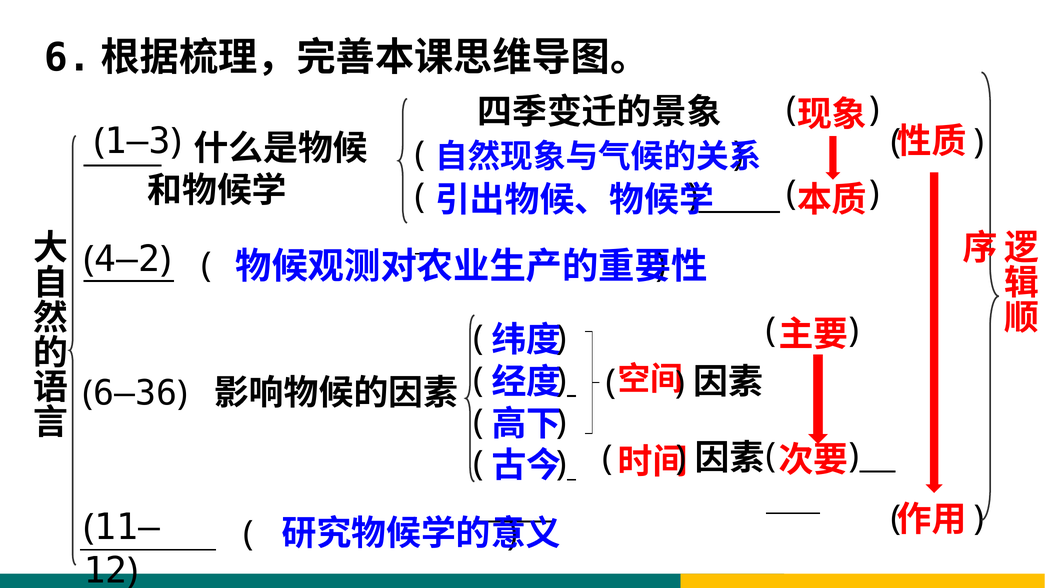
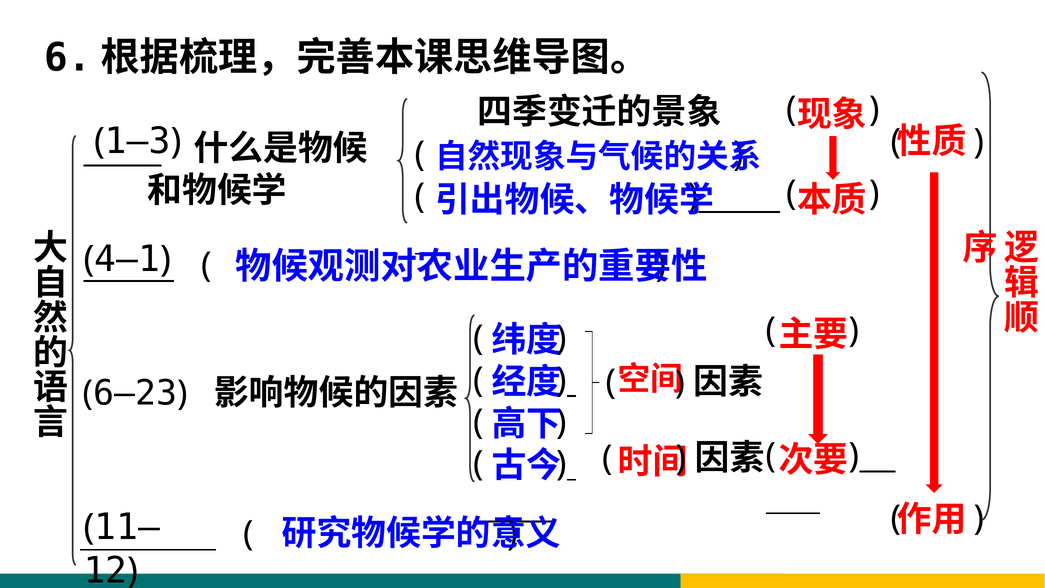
4—2: 4—2 -> 4—1
6—36: 6—36 -> 6—23
